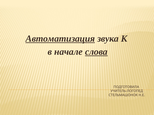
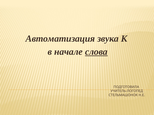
Автоматизация underline: present -> none
